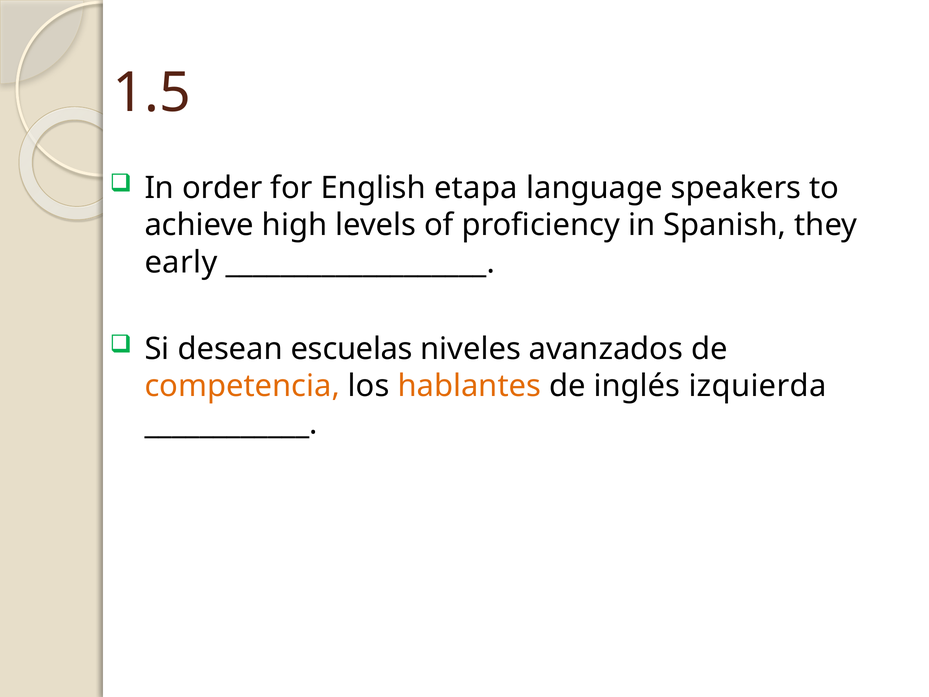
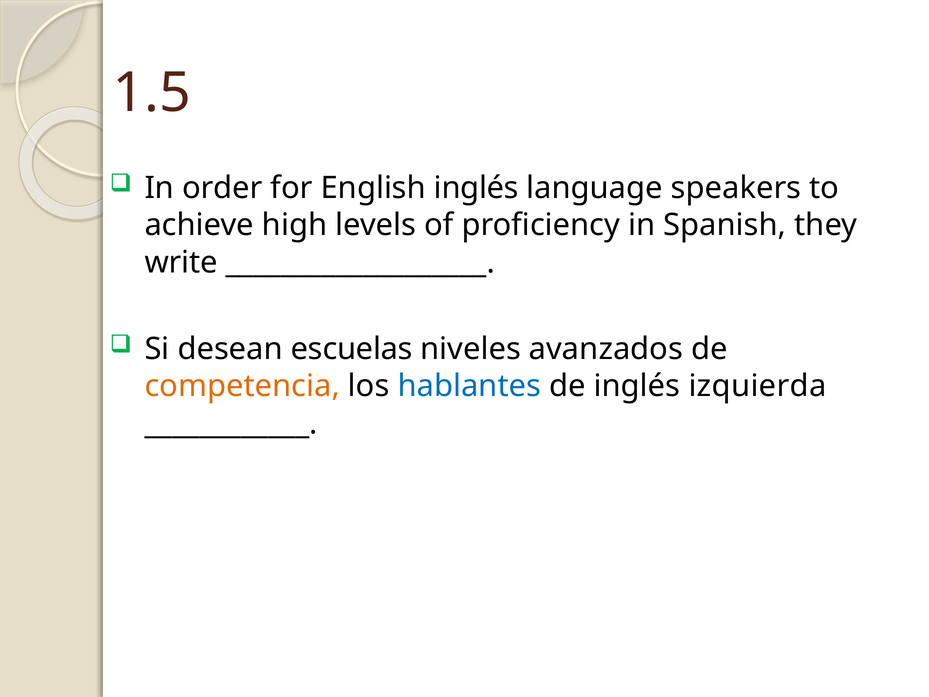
English etapa: etapa -> inglés
early: early -> write
hablantes colour: orange -> blue
